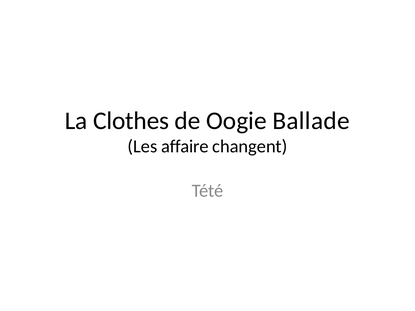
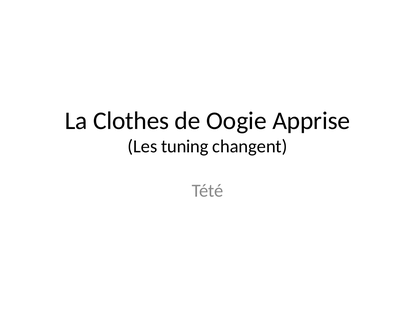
Ballade: Ballade -> Apprise
affaire: affaire -> tuning
